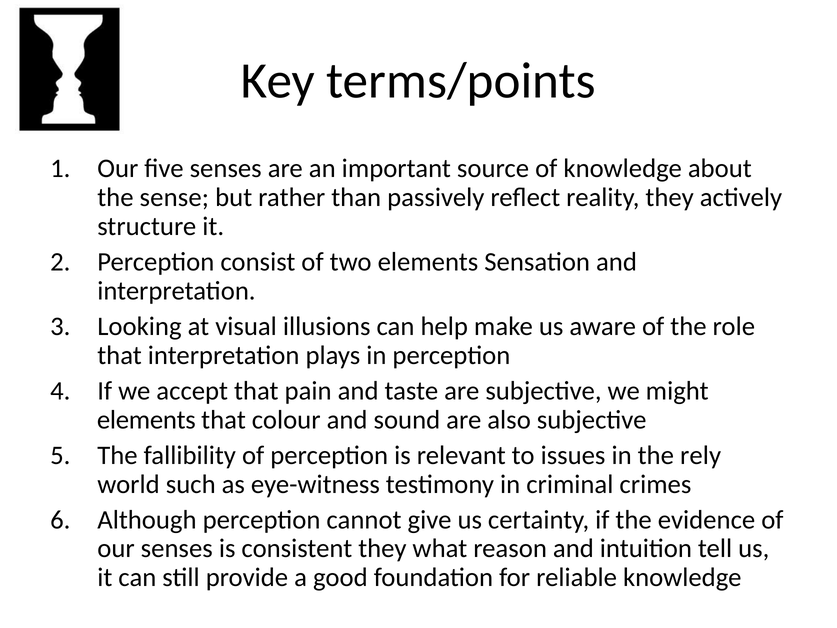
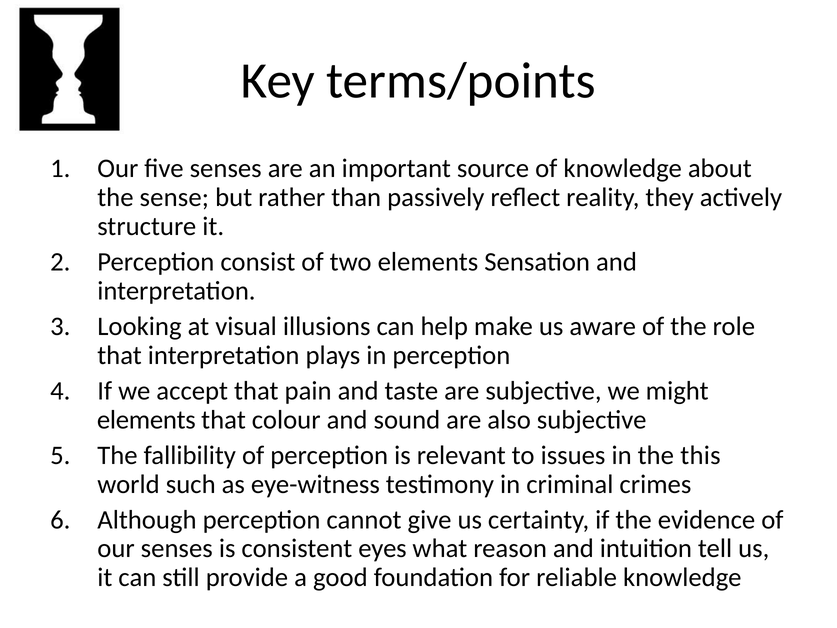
rely: rely -> this
consistent they: they -> eyes
